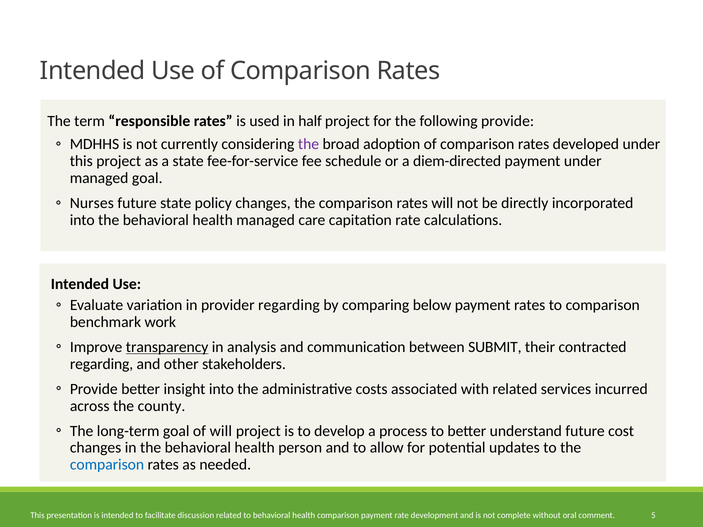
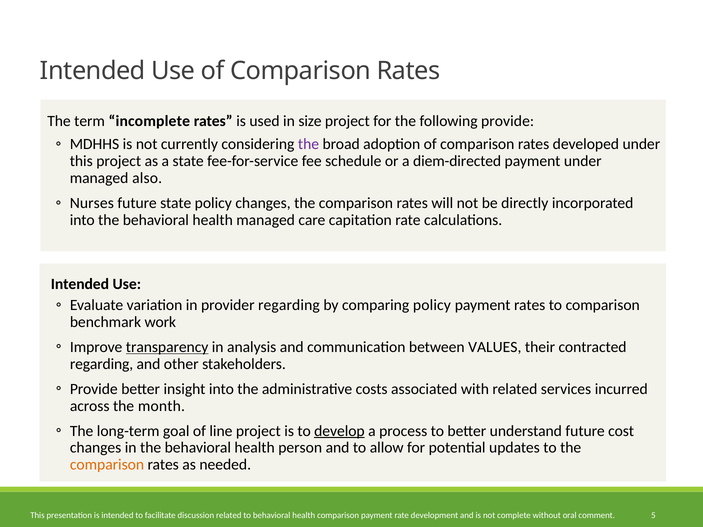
responsible: responsible -> incomplete
half: half -> size
managed goal: goal -> also
comparing below: below -> policy
SUBMIT: SUBMIT -> VALUES
county: county -> month
of will: will -> line
develop underline: none -> present
comparison at (107, 465) colour: blue -> orange
